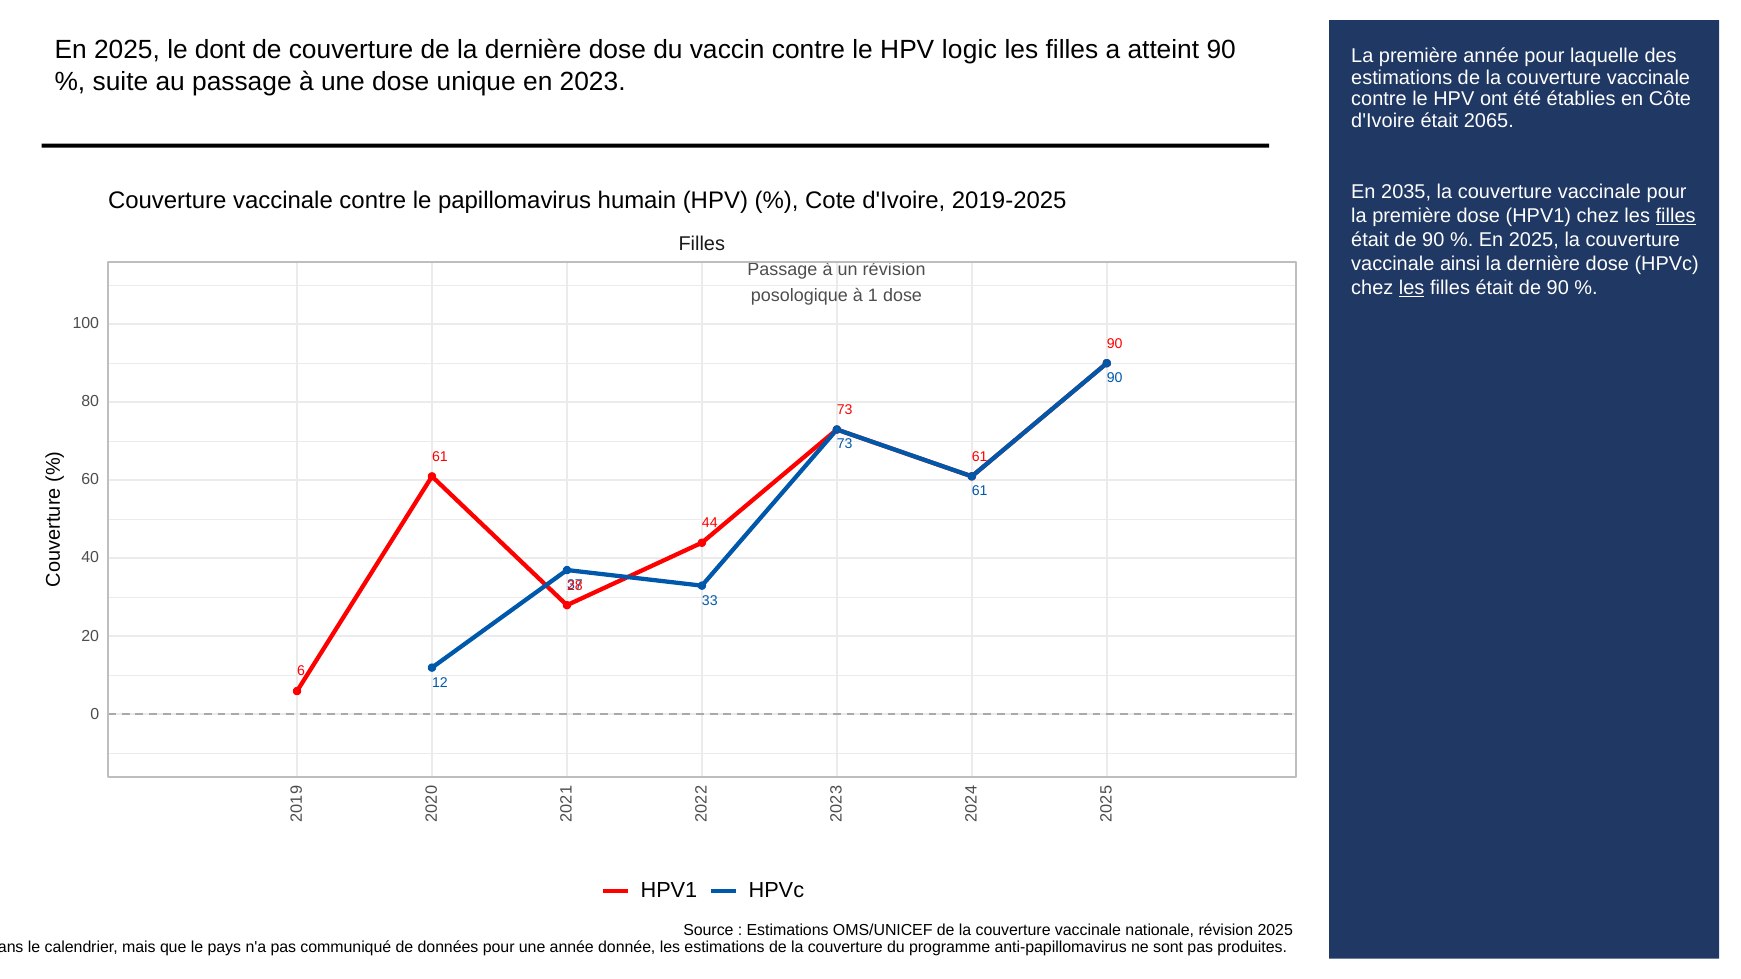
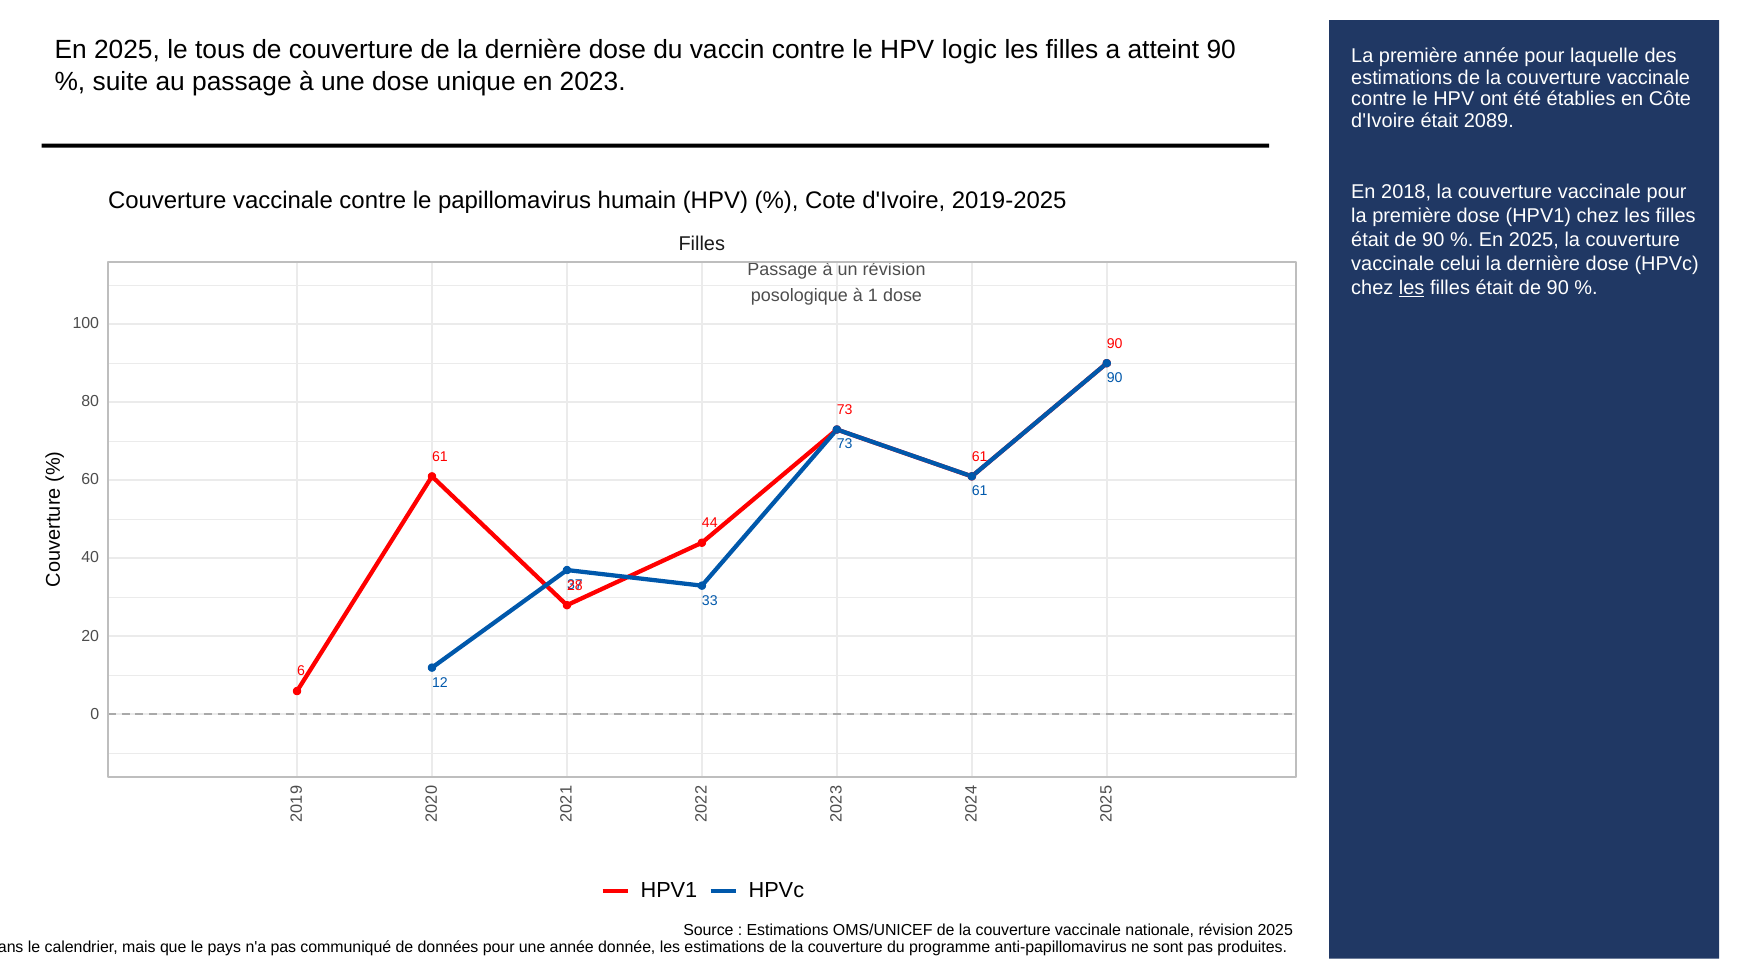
dont: dont -> tous
2065: 2065 -> 2089
2035: 2035 -> 2018
filles at (1676, 216) underline: present -> none
ainsi: ainsi -> celui
